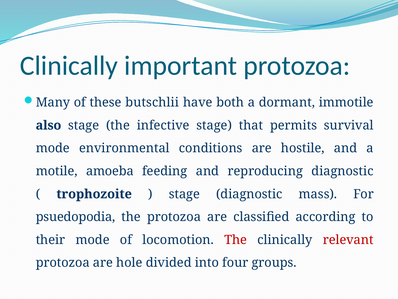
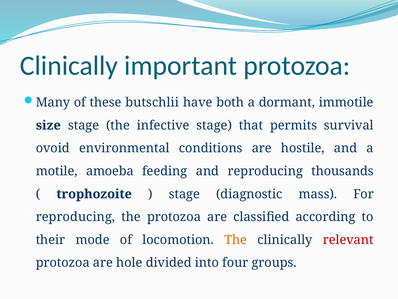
also: also -> size
mode at (53, 148): mode -> ovoid
reproducing diagnostic: diagnostic -> thousands
psuedopodia at (76, 217): psuedopodia -> reproducing
The at (236, 239) colour: red -> orange
